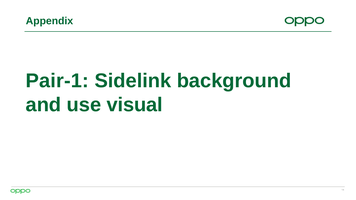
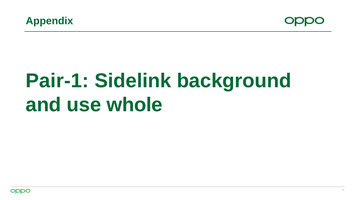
visual: visual -> whole
